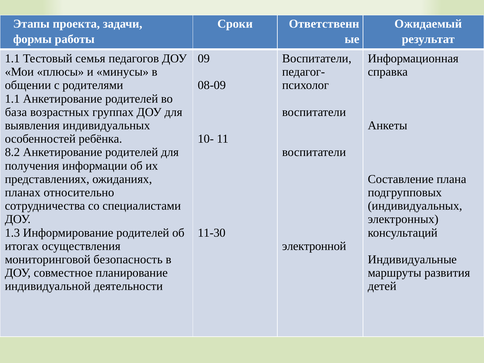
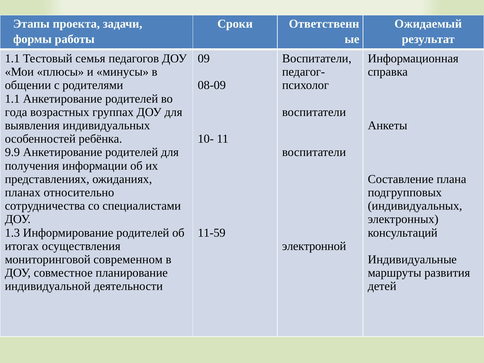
база: база -> года
8.2: 8.2 -> 9.9
11-30: 11-30 -> 11-59
безопасность: безопасность -> современном
